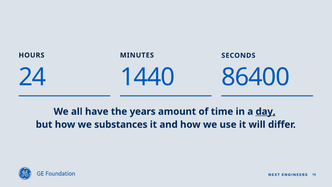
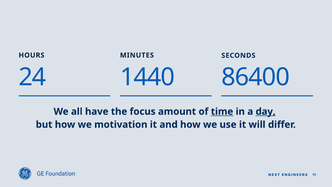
years: years -> focus
time underline: none -> present
substances: substances -> motivation
